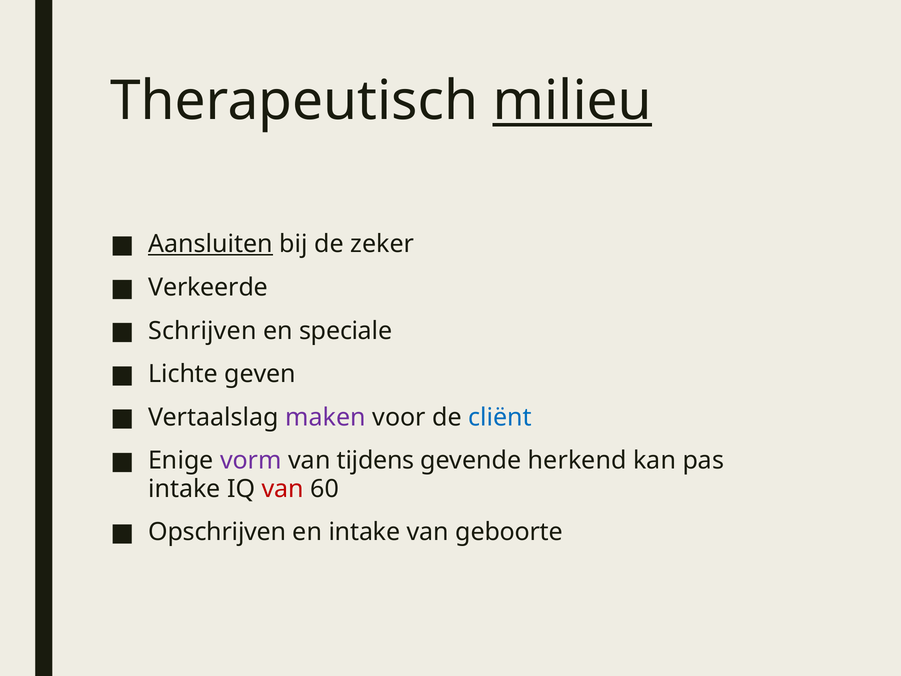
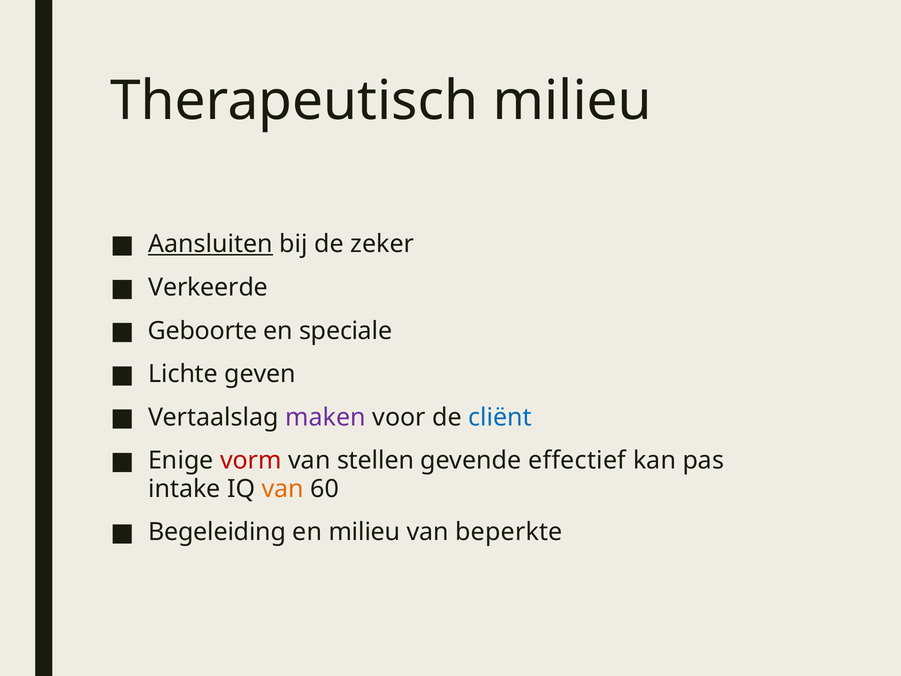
milieu at (572, 101) underline: present -> none
Schrijven: Schrijven -> Geboorte
vorm colour: purple -> red
tijdens: tijdens -> stellen
herkend: herkend -> effectief
van at (283, 489) colour: red -> orange
Opschrijven: Opschrijven -> Begeleiding
en intake: intake -> milieu
geboorte: geboorte -> beperkte
